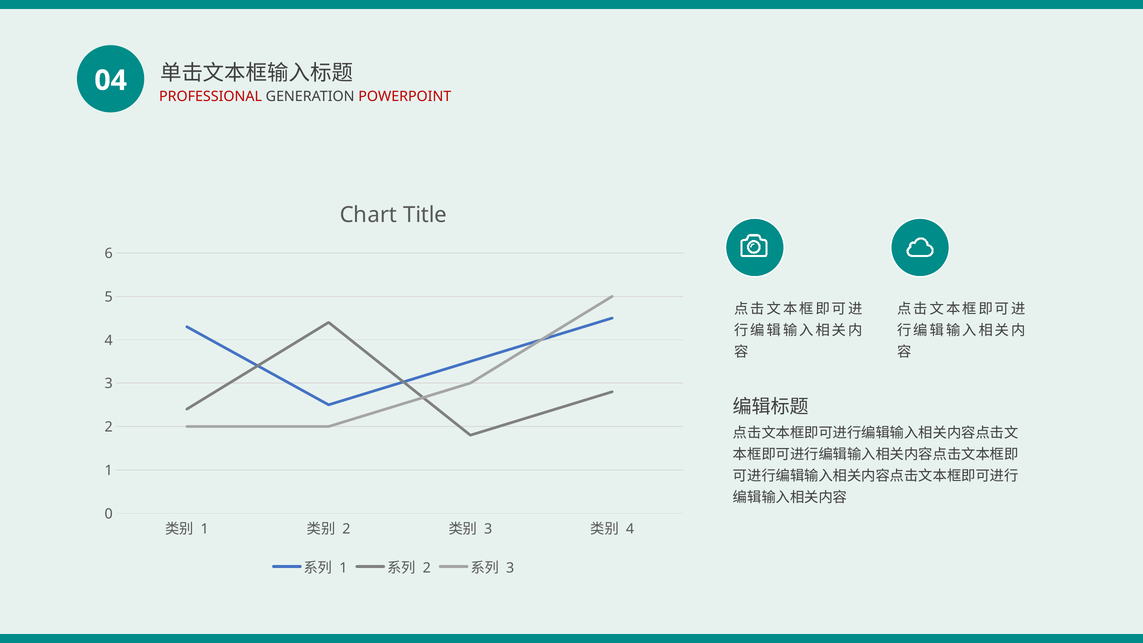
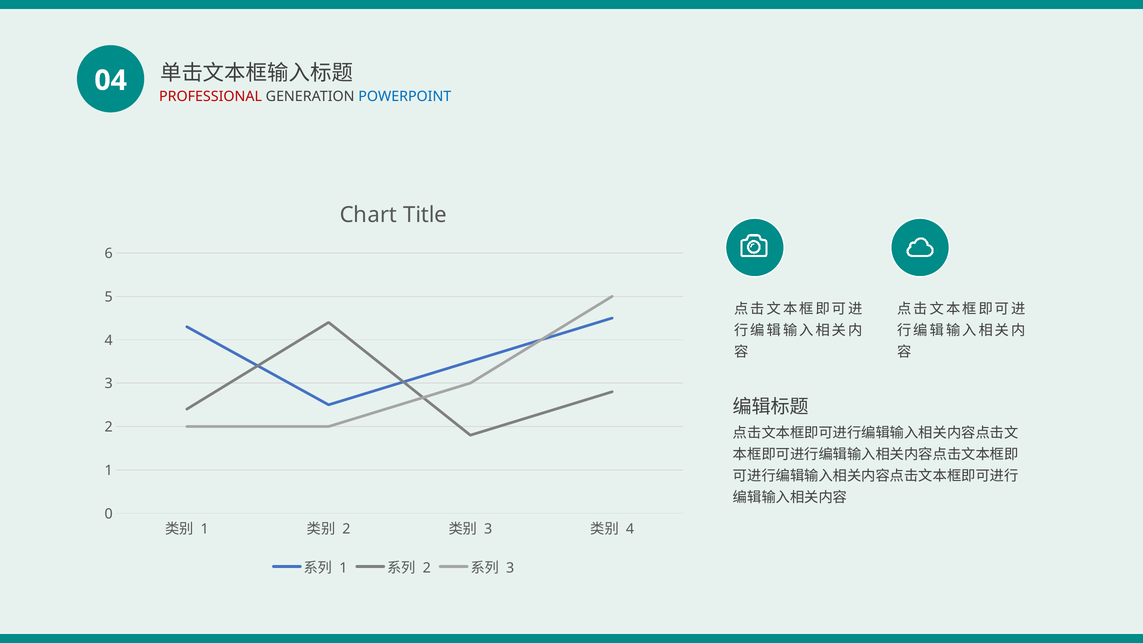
POWERPOINT colour: red -> blue
